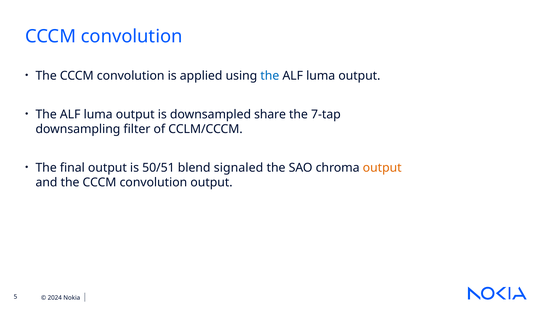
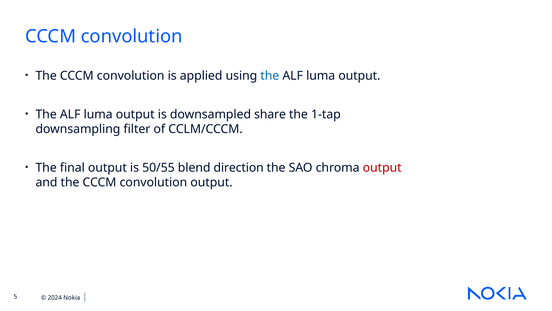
7-tap: 7-tap -> 1-tap
50/51: 50/51 -> 50/55
signaled: signaled -> direction
output at (382, 168) colour: orange -> red
